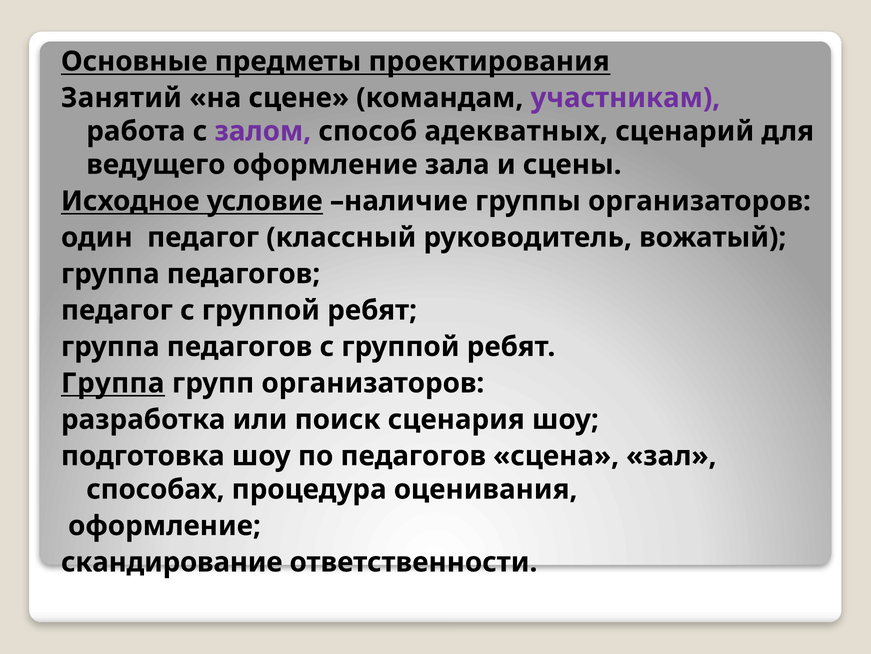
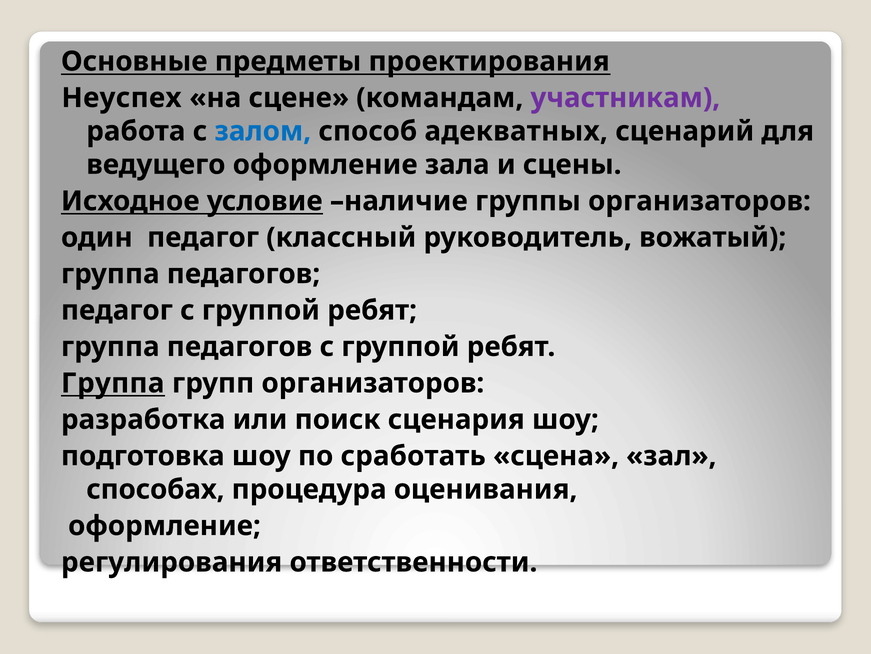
Занятий: Занятий -> Неуспех
залом colour: purple -> blue
по педагогов: педагогов -> сработать
скандирование: скандирование -> регулирования
